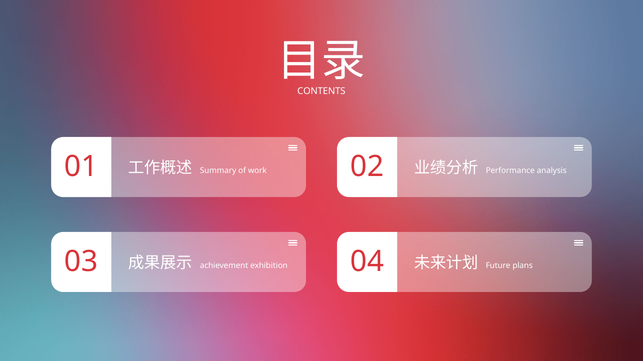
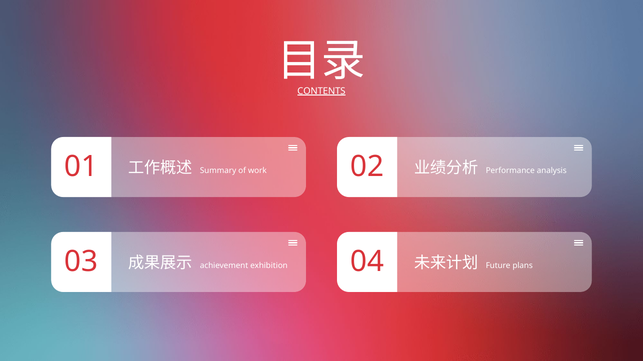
CONTENTS underline: none -> present
